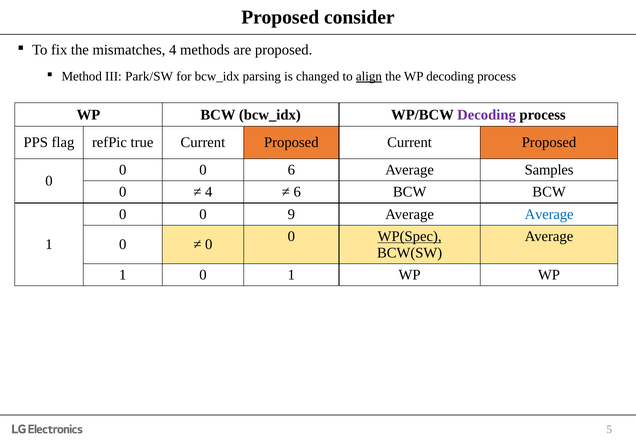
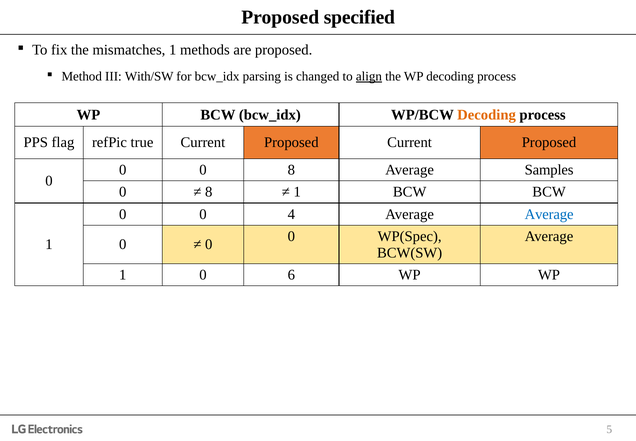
consider: consider -> specified
mismatches 4: 4 -> 1
Park/SW: Park/SW -> With/SW
Decoding at (487, 114) colour: purple -> orange
0 6: 6 -> 8
4 at (209, 192): 4 -> 8
6 at (297, 192): 6 -> 1
9: 9 -> 4
WP(Spec underline: present -> none
0 1: 1 -> 6
